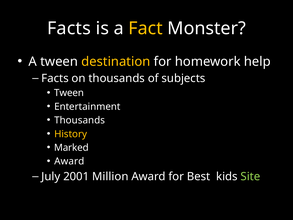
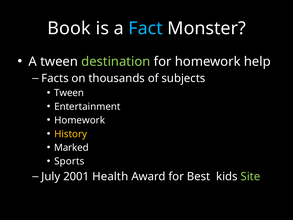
Facts at (69, 28): Facts -> Book
Fact colour: yellow -> light blue
destination colour: yellow -> light green
Thousands at (80, 120): Thousands -> Homework
Award at (69, 161): Award -> Sports
Million: Million -> Health
